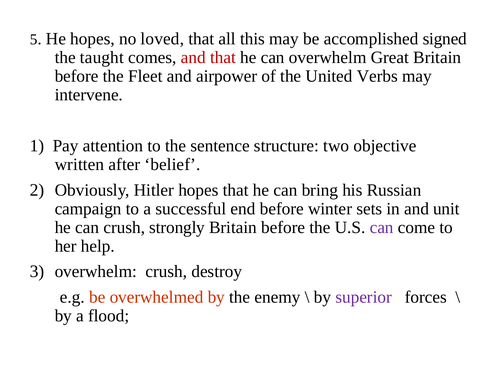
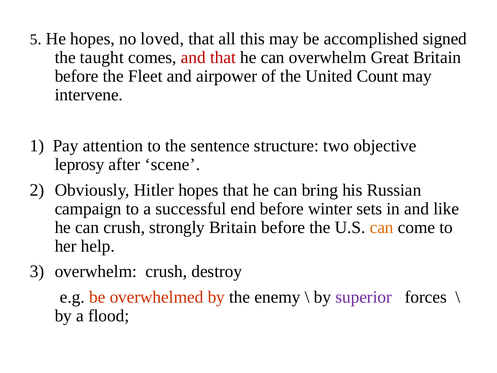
Verbs: Verbs -> Count
written: written -> leprosy
belief: belief -> scene
unit: unit -> like
can at (382, 227) colour: purple -> orange
